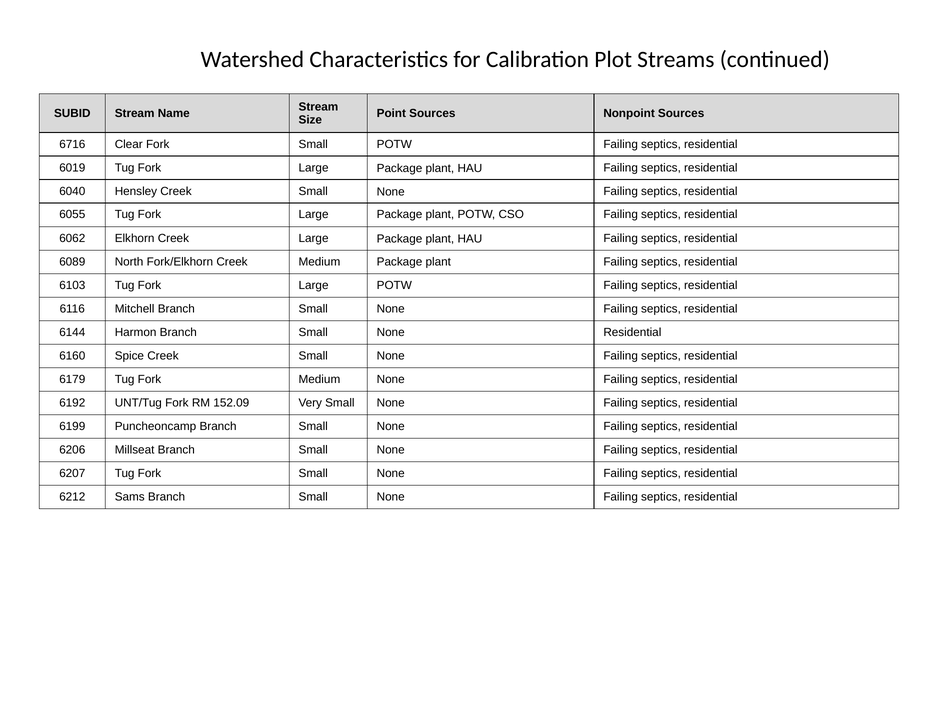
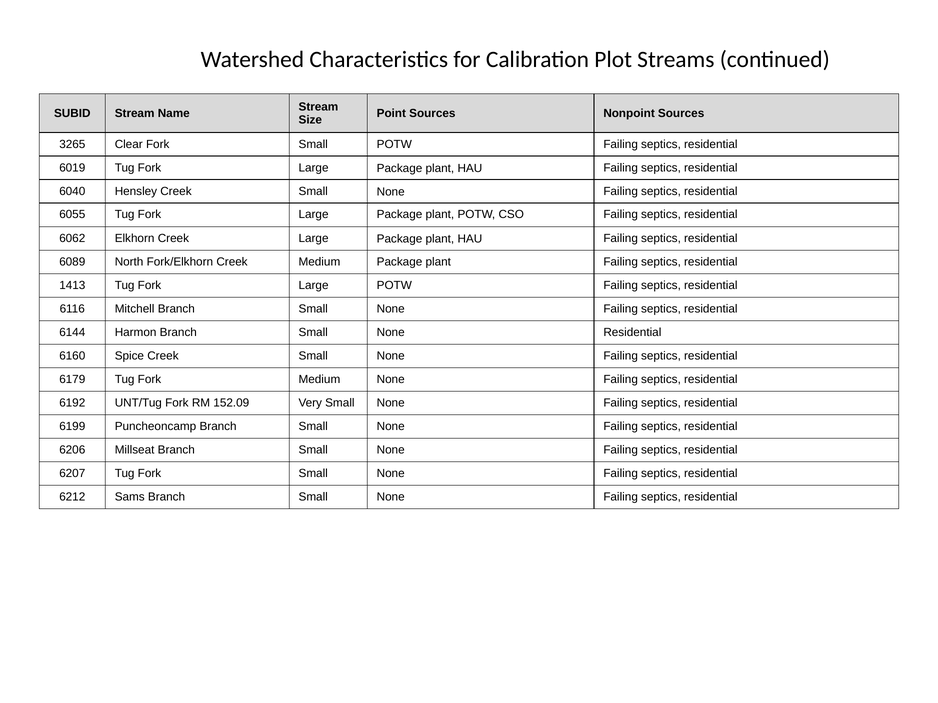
6716: 6716 -> 3265
6103: 6103 -> 1413
